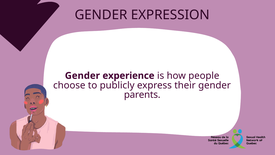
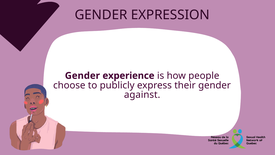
parents: parents -> against
